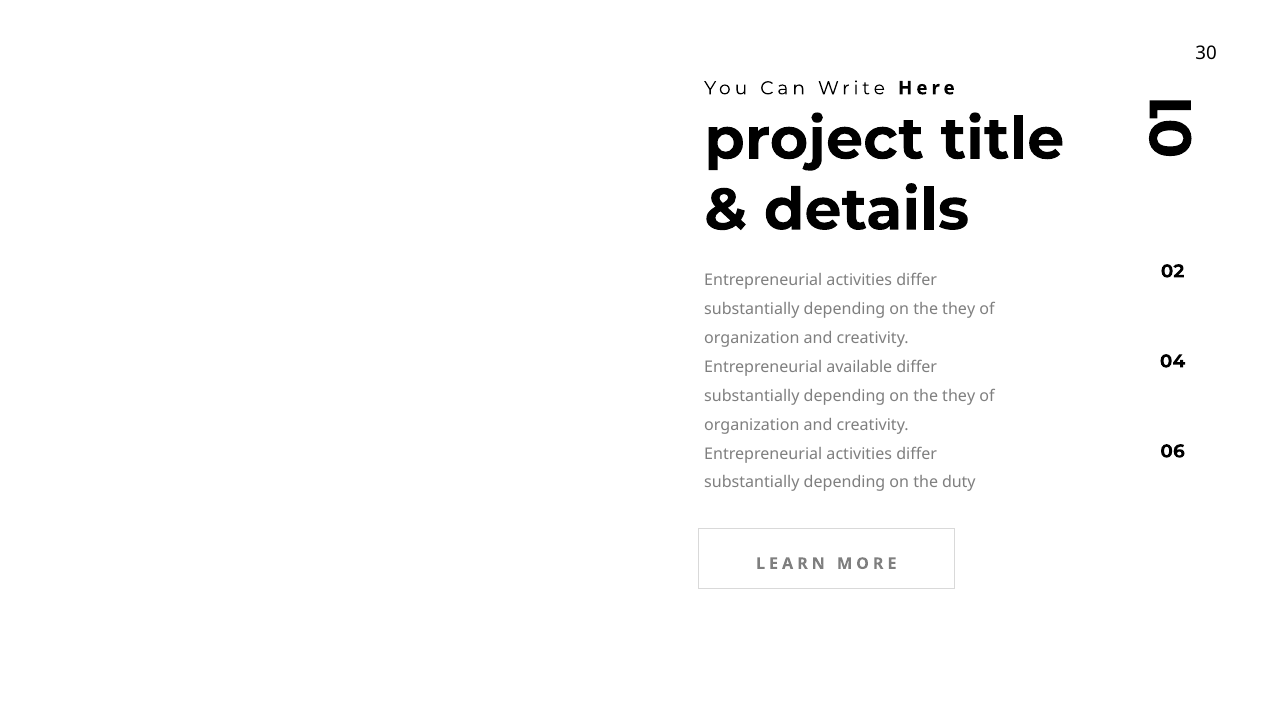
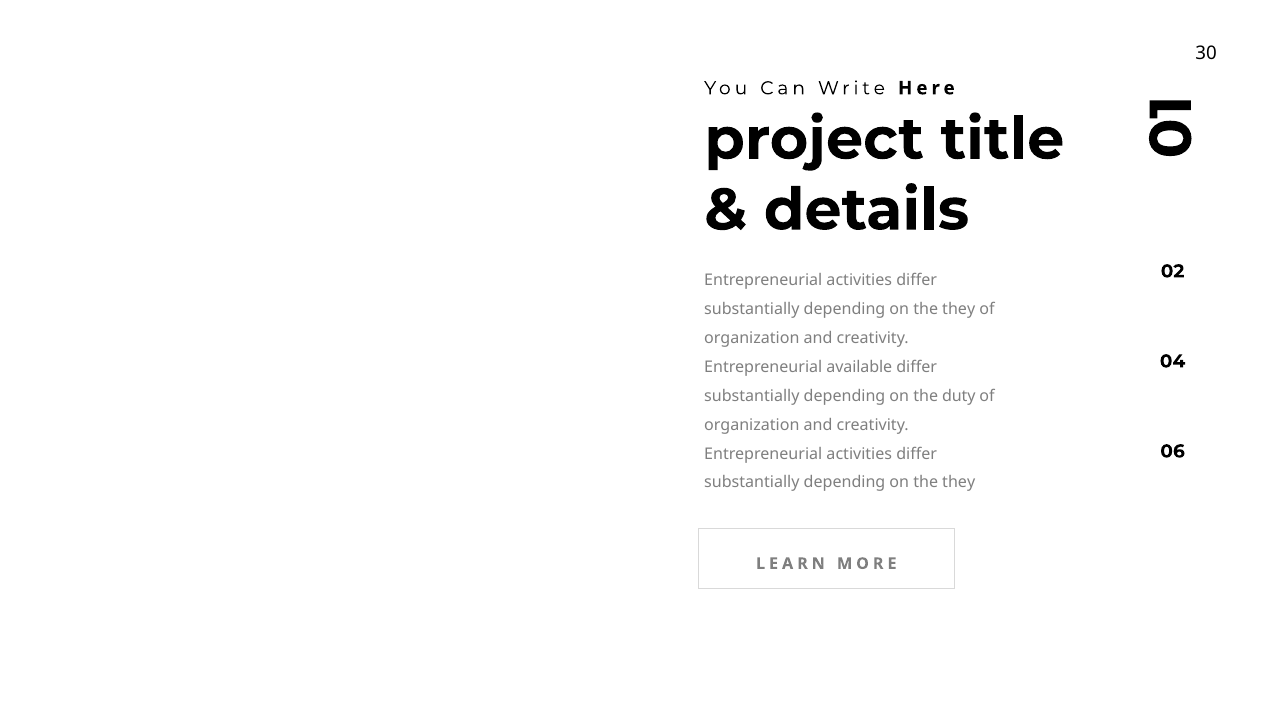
they at (959, 396): they -> duty
duty at (959, 483): duty -> they
